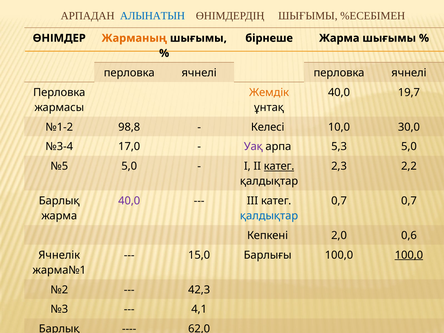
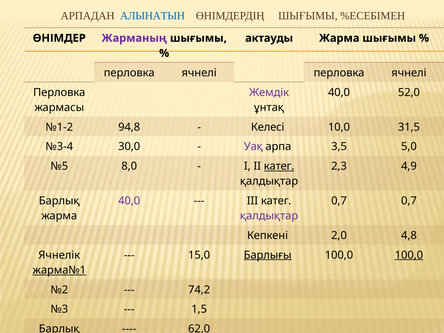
Жарманың colour: orange -> purple
бірнеше: бірнеше -> актауды
Жемдік colour: orange -> purple
19,7: 19,7 -> 52,0
98,8: 98,8 -> 94,8
30,0: 30,0 -> 31,5
17,0: 17,0 -> 30,0
5,3: 5,3 -> 3,5
№5 5,0: 5,0 -> 8,0
2,2: 2,2 -> 4,9
қалдықтар at (269, 216) colour: blue -> purple
0,6: 0,6 -> 4,8
Барлығы underline: none -> present
жарма№1 underline: none -> present
42,3: 42,3 -> 74,2
4,1: 4,1 -> 1,5
